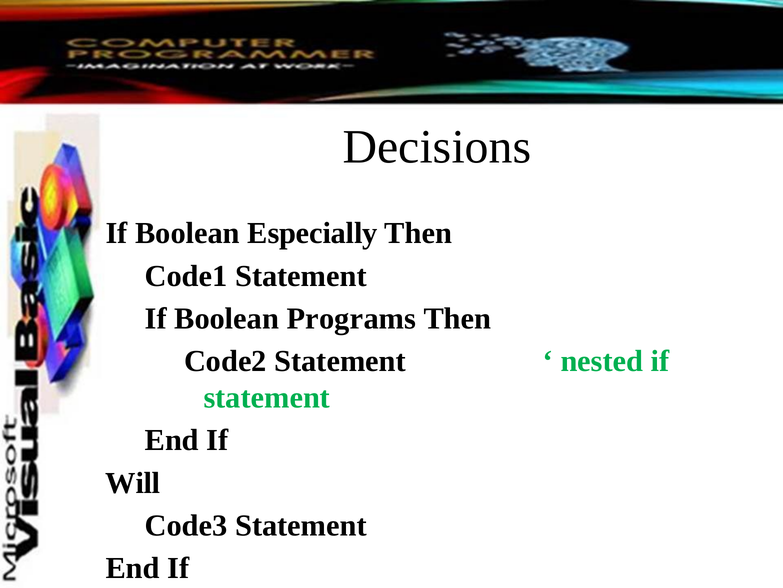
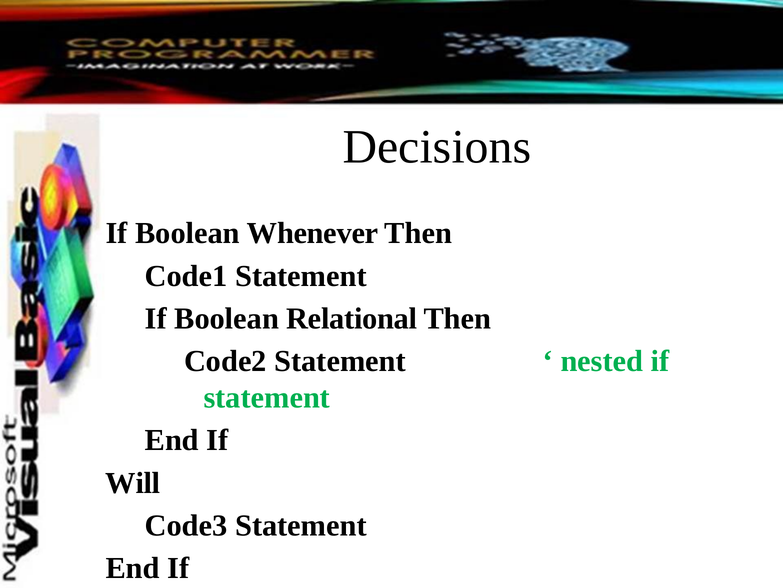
Especially: Especially -> Whenever
Programs: Programs -> Relational
